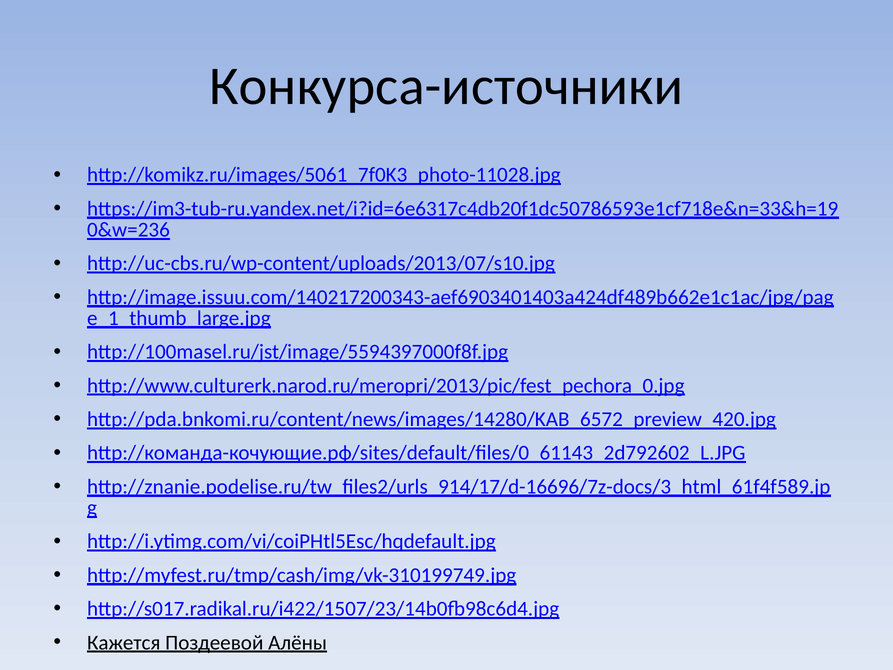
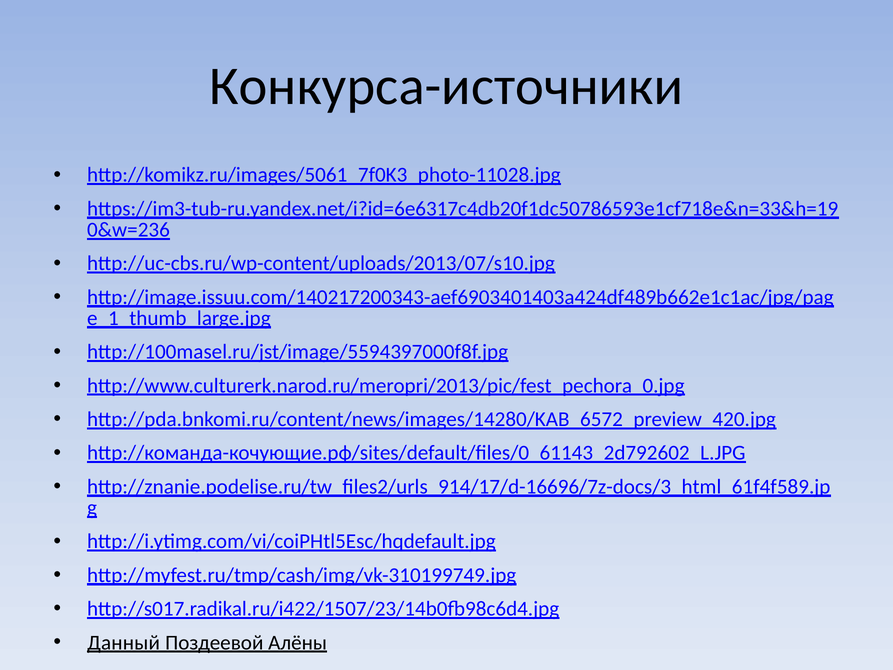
Кажется: Кажется -> Данный
